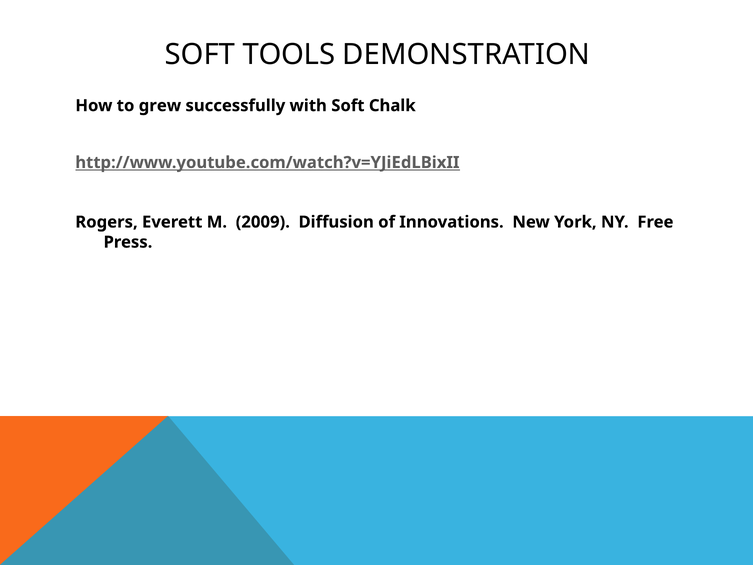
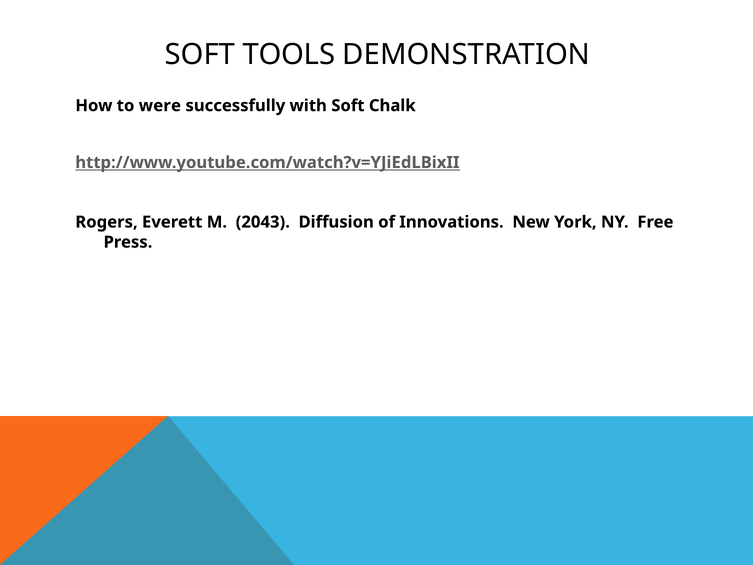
grew: grew -> were
2009: 2009 -> 2043
